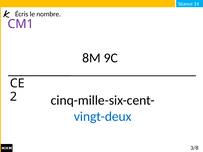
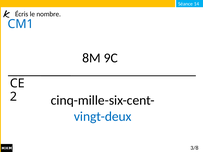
CM1 colour: purple -> blue
